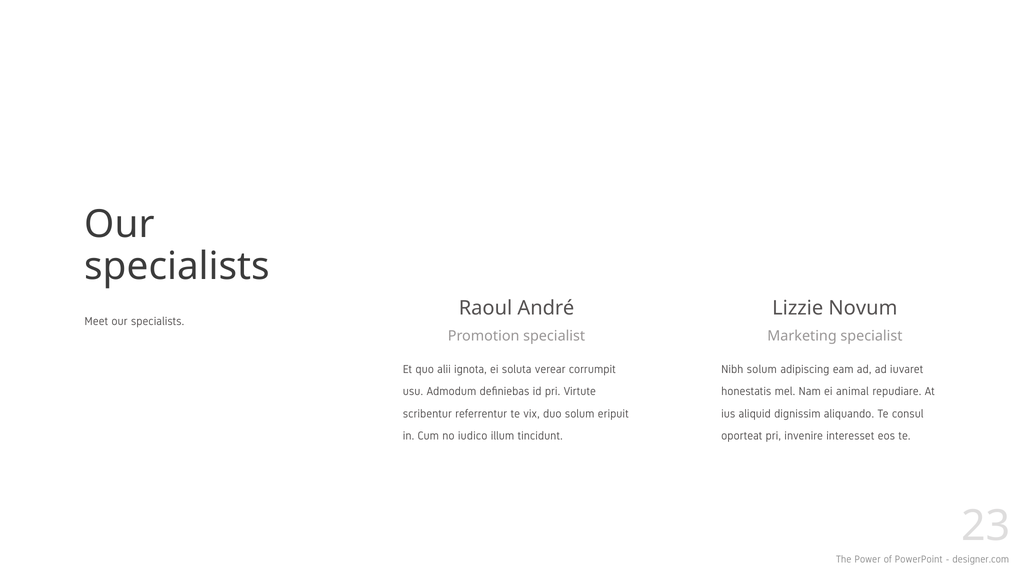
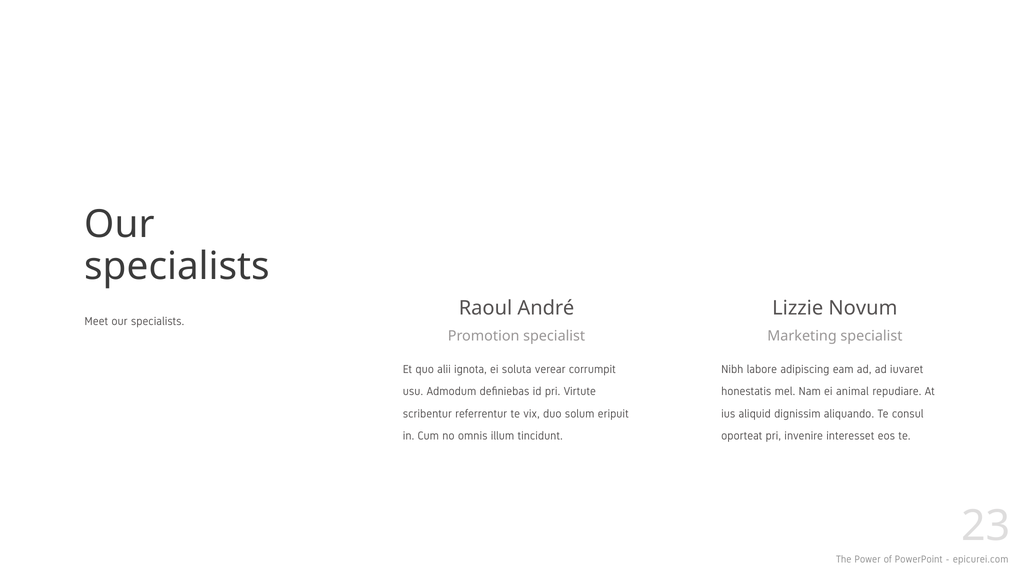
Nibh solum: solum -> labore
iudico: iudico -> omnis
designer.com: designer.com -> epicurei.com
